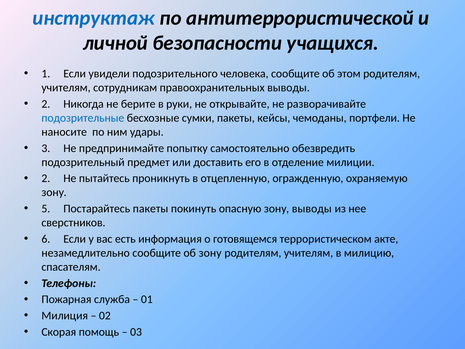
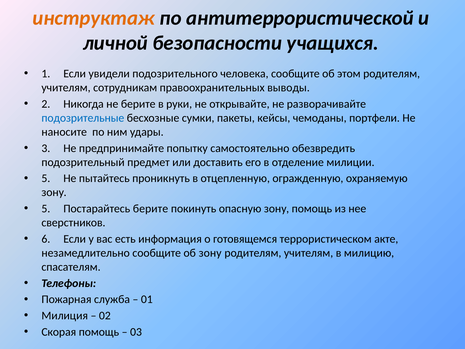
инструктаж colour: blue -> orange
2 at (46, 178): 2 -> 5
Постарайтесь пакеты: пакеты -> берите
зону выводы: выводы -> помощь
